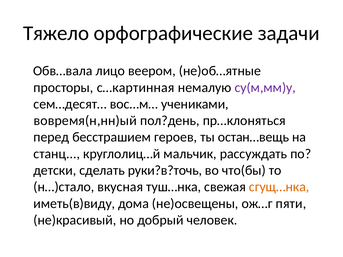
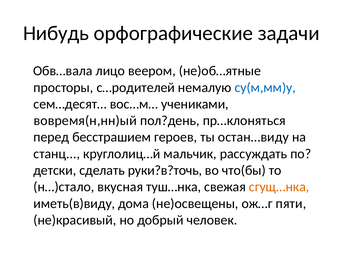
Тяжело: Тяжело -> Нибудь
с…картинная: с…картинная -> с…родителей
су(м,мм)у colour: purple -> blue
остан…вещь: остан…вещь -> остан…виду
